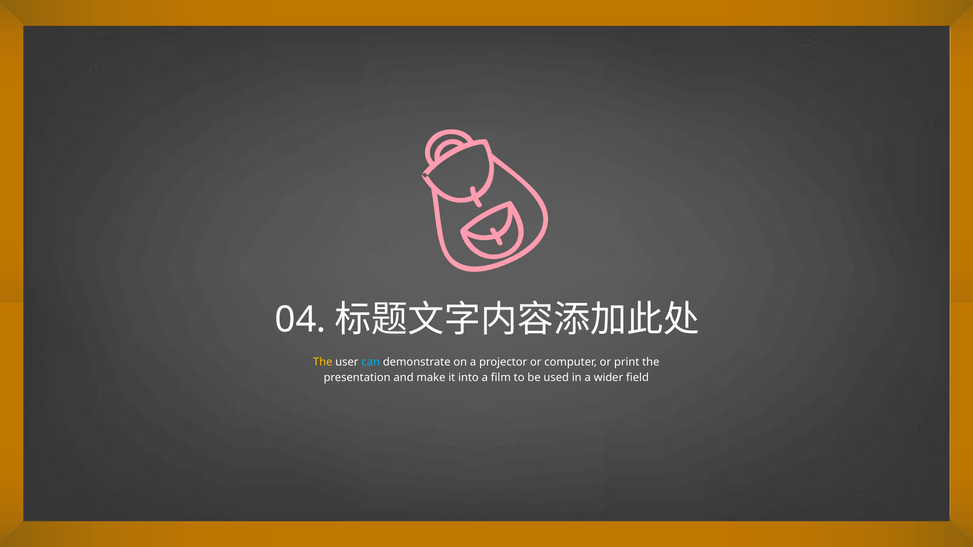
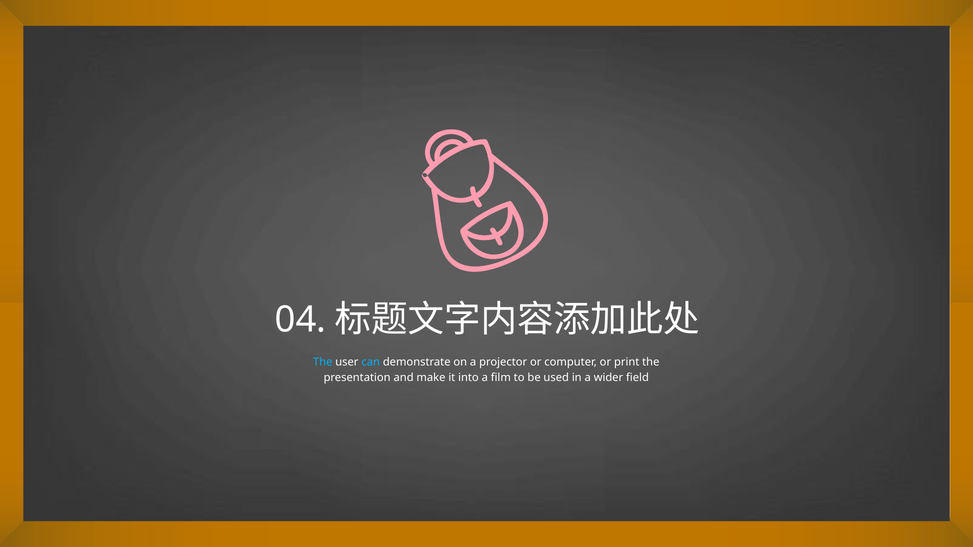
The at (323, 363) colour: yellow -> light blue
